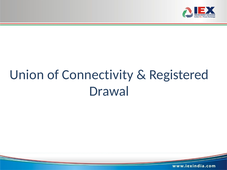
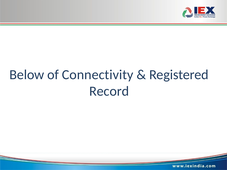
Union: Union -> Below
Drawal: Drawal -> Record
